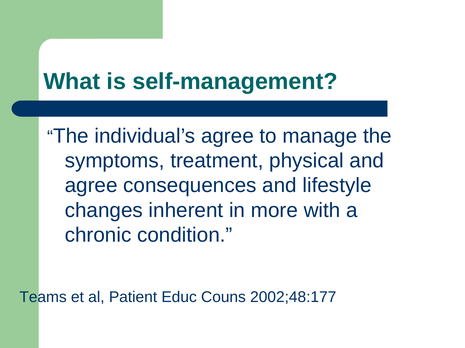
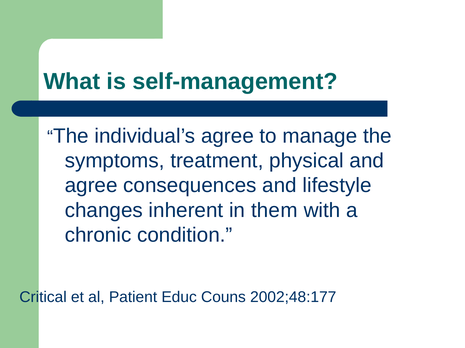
more: more -> them
Teams: Teams -> Critical
